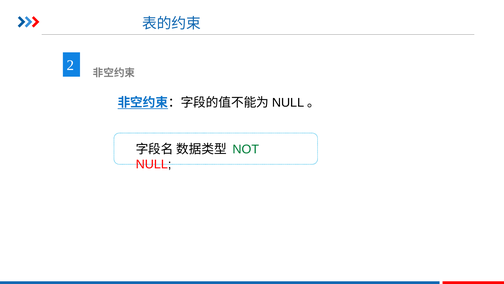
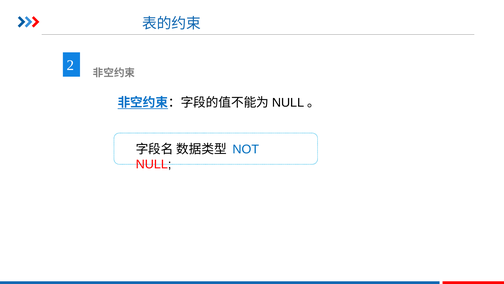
NOT colour: green -> blue
